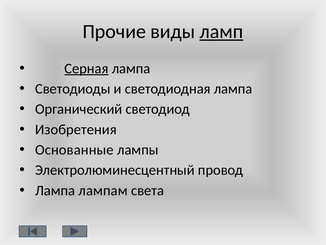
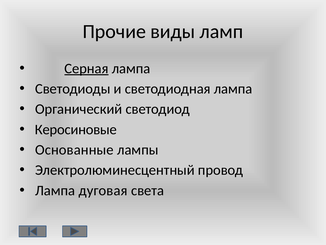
ламп underline: present -> none
Изобретения: Изобретения -> Керосиновые
лампам: лампам -> дуговая
